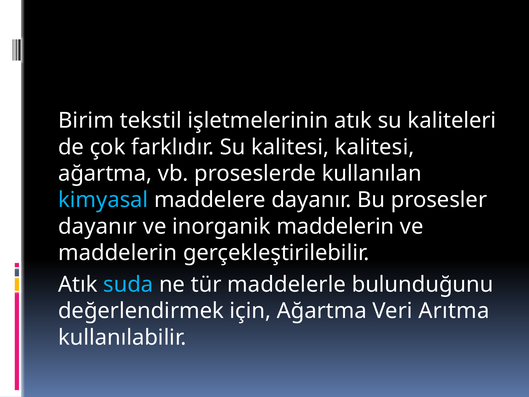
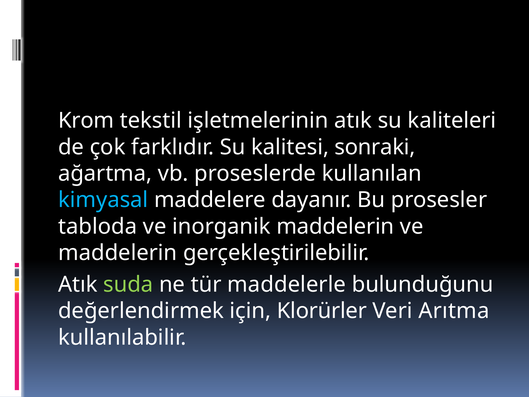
Birim: Birim -> Krom
kalitesi kalitesi: kalitesi -> sonraki
dayanır at (98, 226): dayanır -> tabloda
suda colour: light blue -> light green
için Ağartma: Ağartma -> Klorürler
